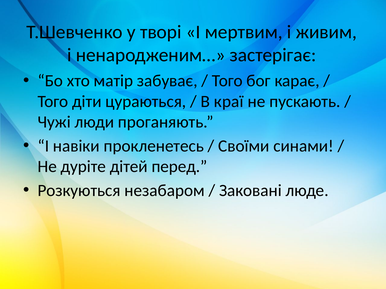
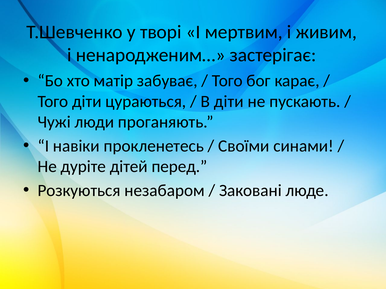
В краї: краї -> діти
